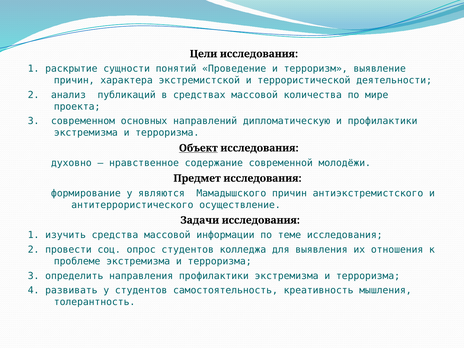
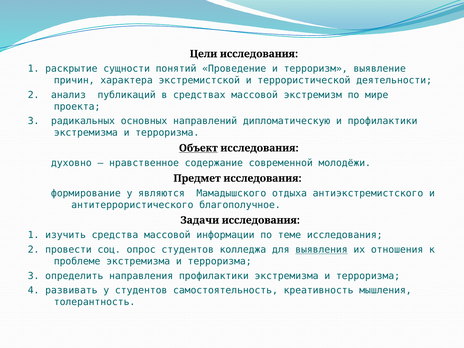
количества: количества -> экстремизм
современном: современном -> радикальных
Мамадышского причин: причин -> отдыха
осуществление: осуществление -> благополучное
выявления underline: none -> present
